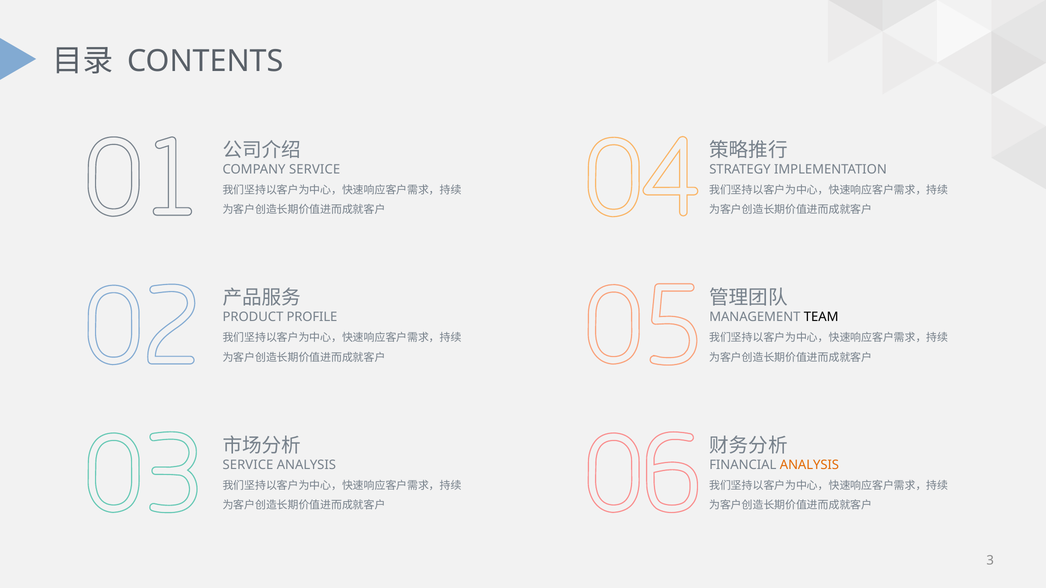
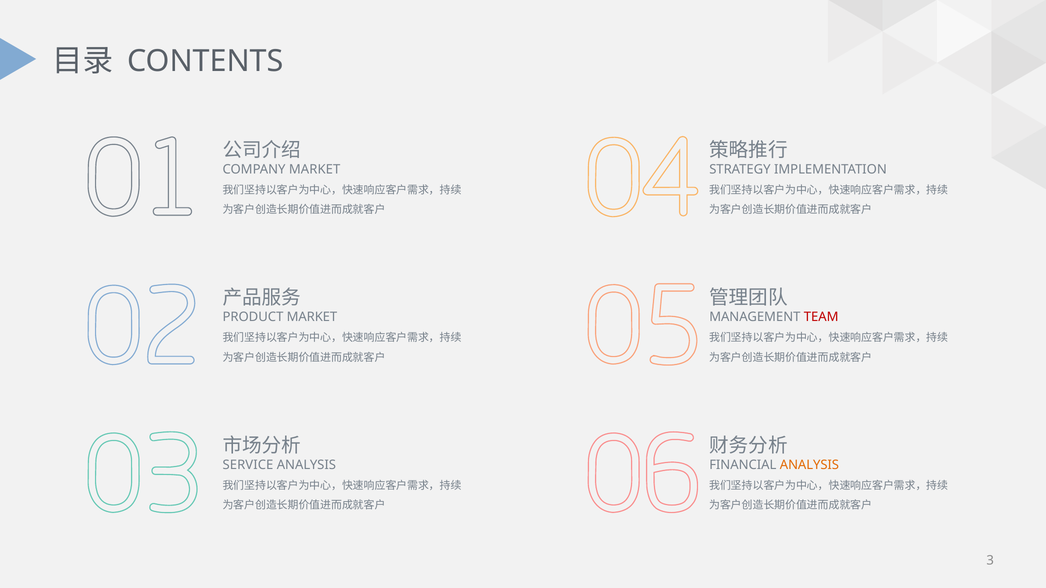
COMPANY SERVICE: SERVICE -> MARKET
PRODUCT PROFILE: PROFILE -> MARKET
TEAM colour: black -> red
